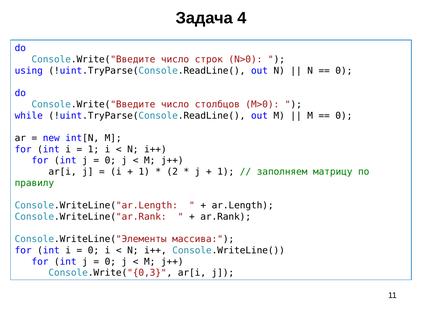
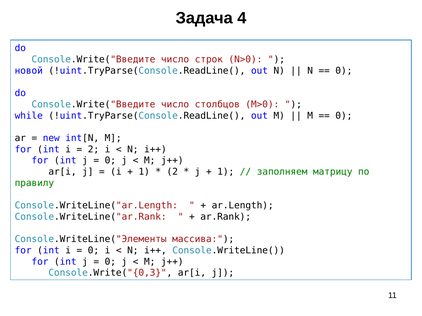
using: using -> новой
1 at (93, 150): 1 -> 2
